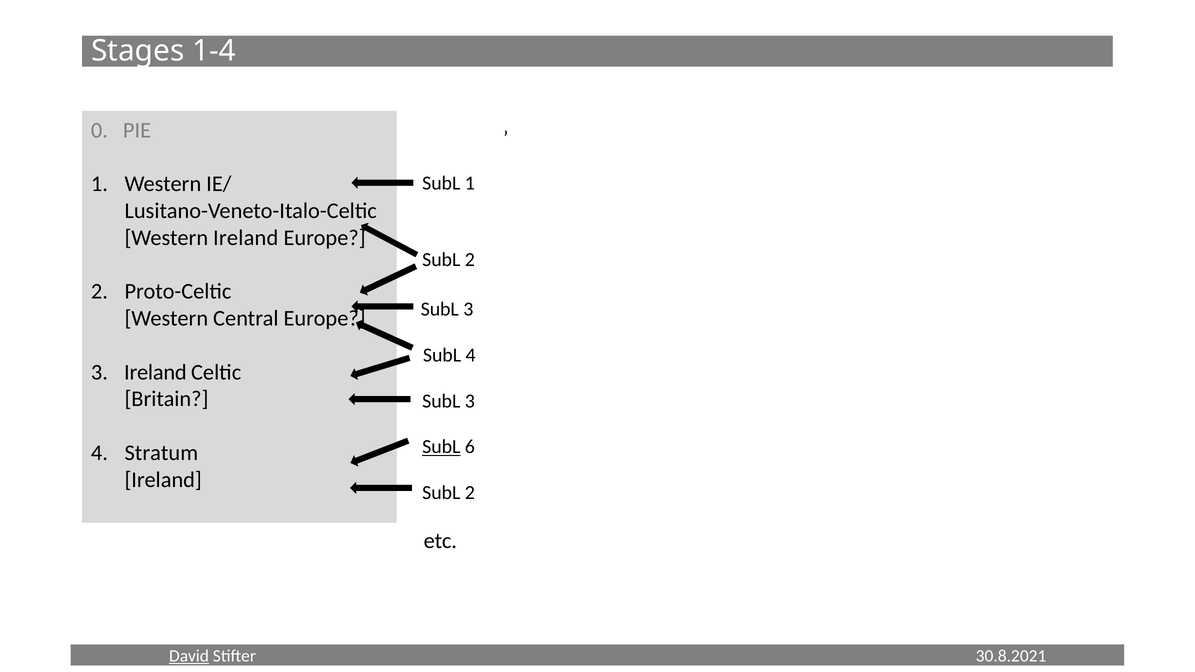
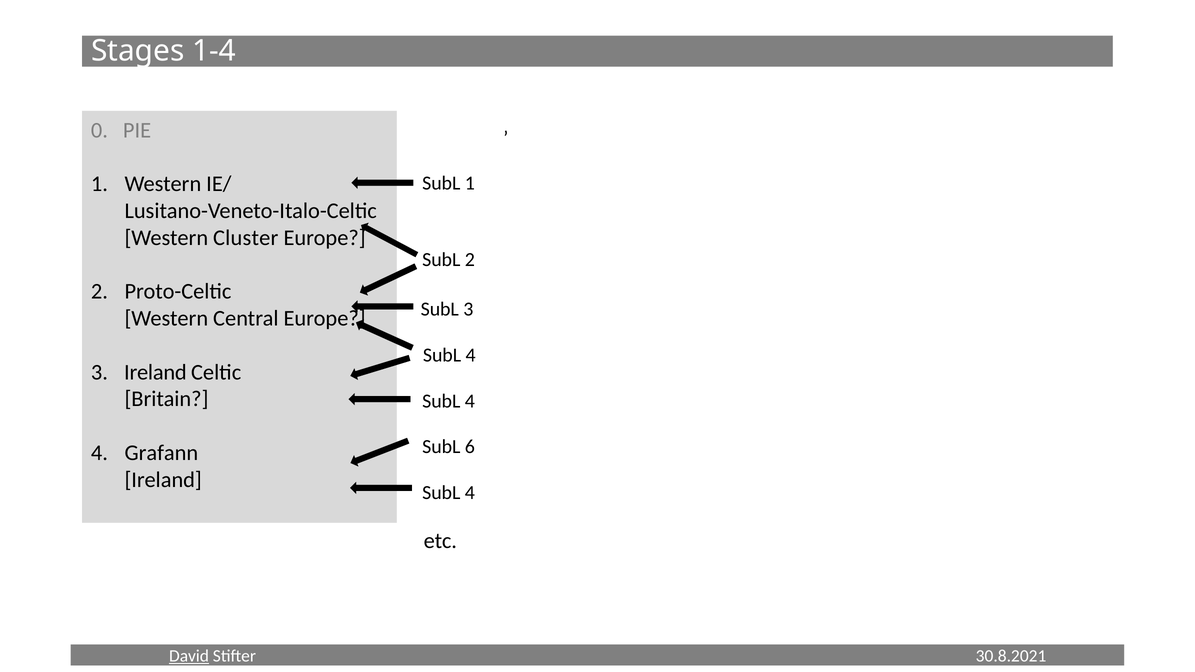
Western Ireland: Ireland -> Cluster
3 at (470, 401): 3 -> 4
SubL at (441, 447) underline: present -> none
Stratum: Stratum -> Grafann
2 at (470, 493): 2 -> 4
